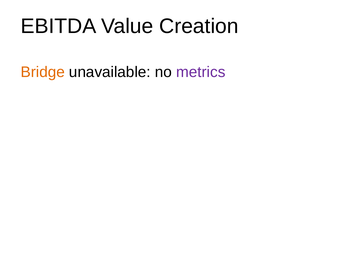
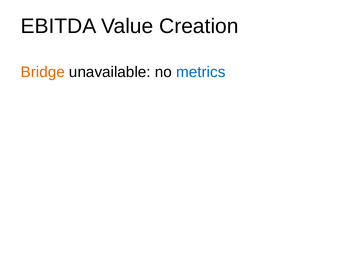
metrics colour: purple -> blue
